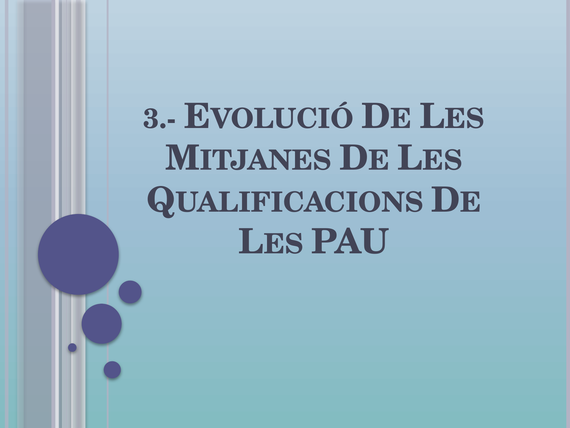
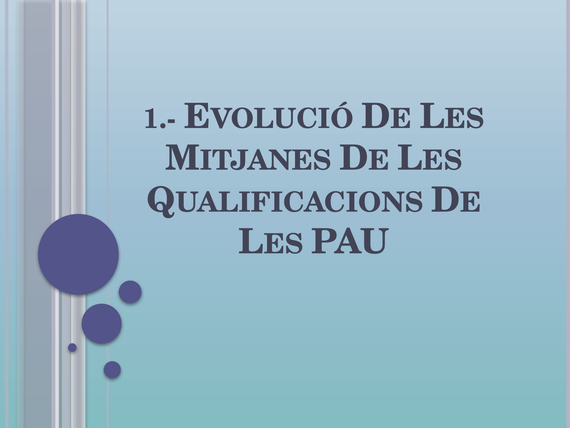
3.-: 3.- -> 1.-
